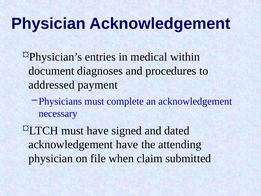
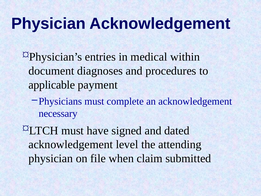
addressed: addressed -> applicable
acknowledgement have: have -> level
